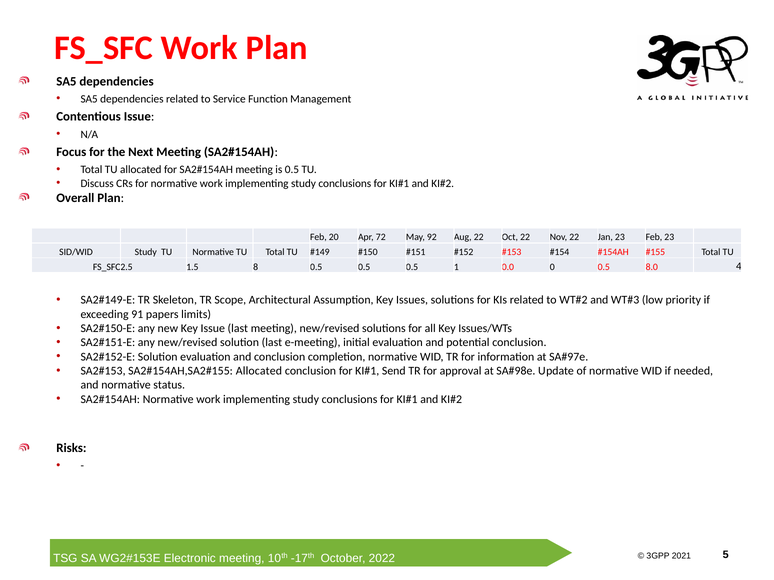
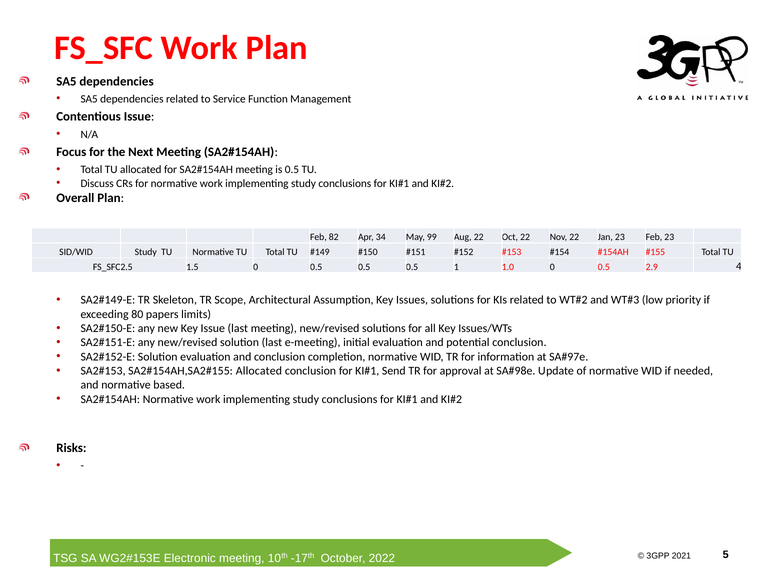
20: 20 -> 82
72: 72 -> 34
92: 92 -> 99
1.5 8: 8 -> 0
0.0: 0.0 -> 1.0
8.0: 8.0 -> 2.9
91: 91 -> 80
status: status -> based
